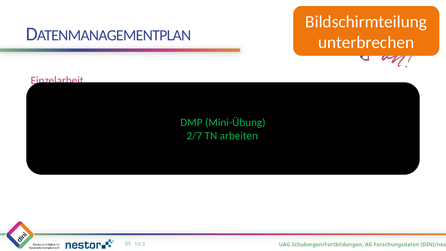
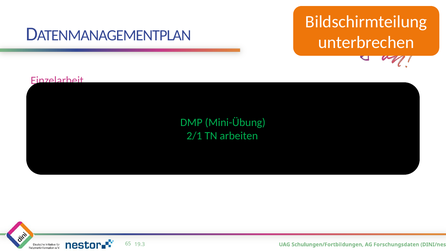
2/7: 2/7 -> 2/1
